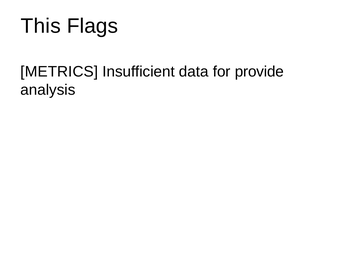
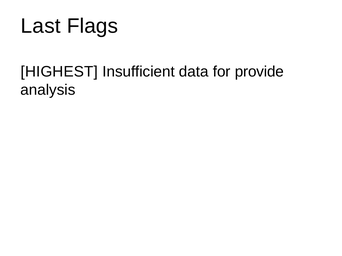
This: This -> Last
METRICS: METRICS -> HIGHEST
